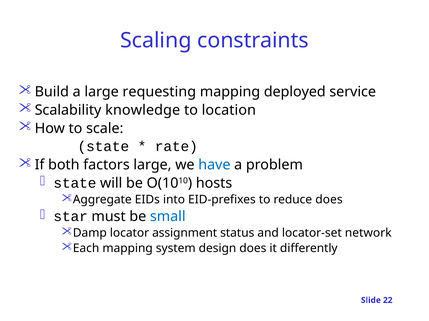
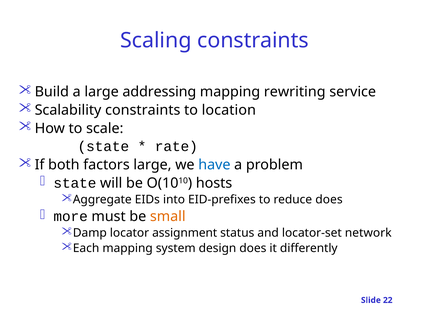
requesting: requesting -> addressing
deployed: deployed -> rewriting
Scalability knowledge: knowledge -> constraints
star: star -> more
small colour: blue -> orange
